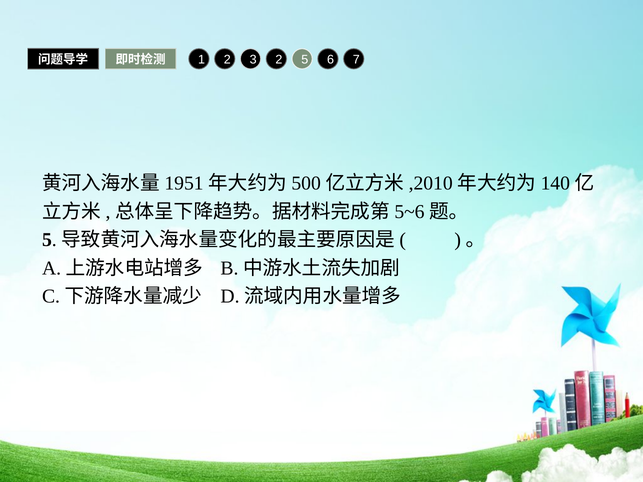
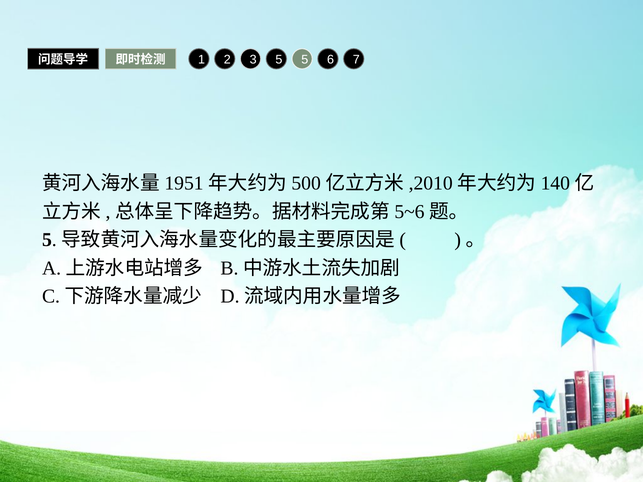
3 2: 2 -> 5
